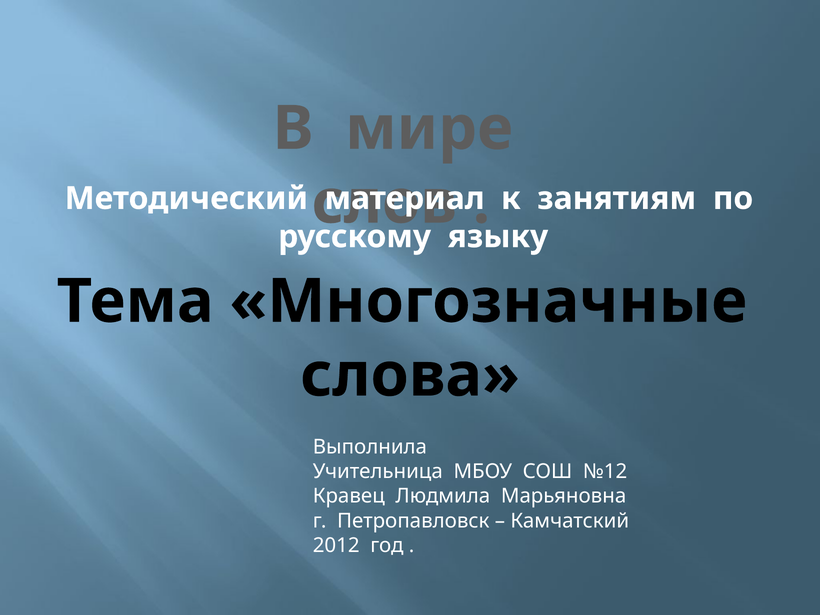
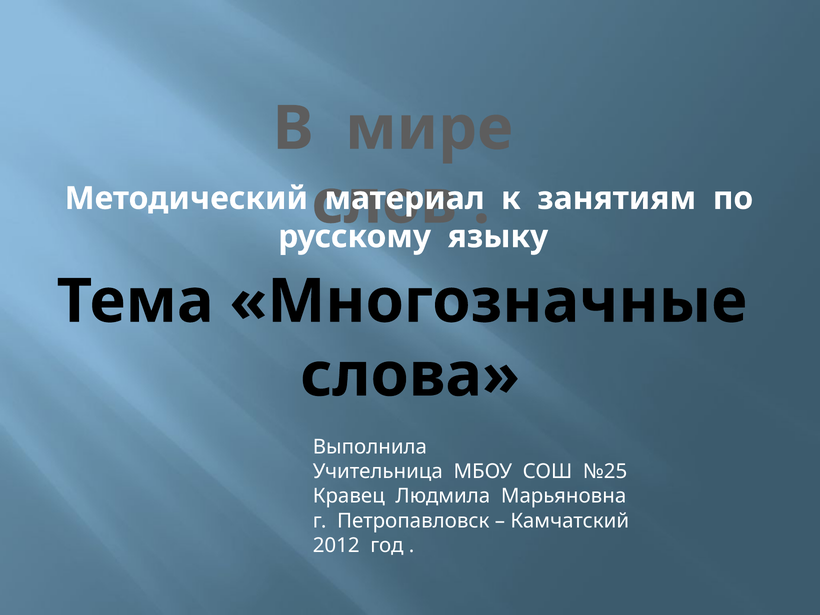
№12: №12 -> №25
